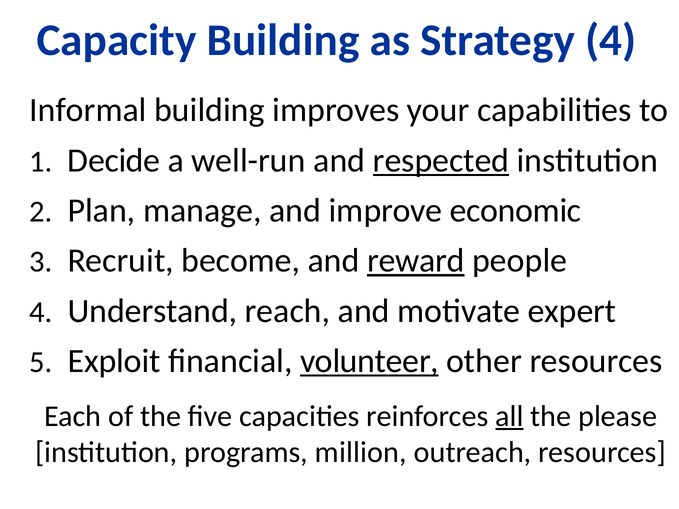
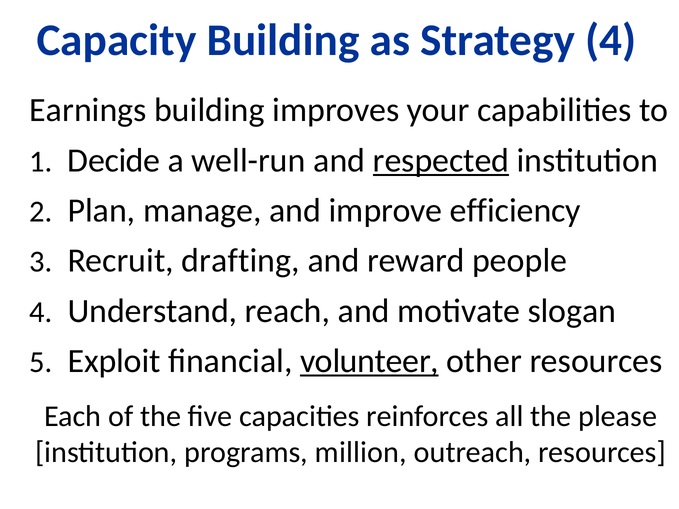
Informal: Informal -> Earnings
economic: economic -> efficiency
become: become -> drafting
reward underline: present -> none
expert: expert -> slogan
all underline: present -> none
